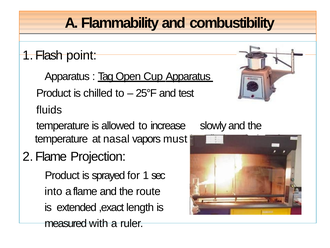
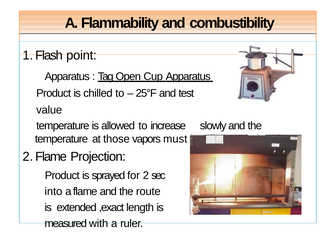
fluids: fluids -> value
nasal: nasal -> those
1: 1 -> 2
